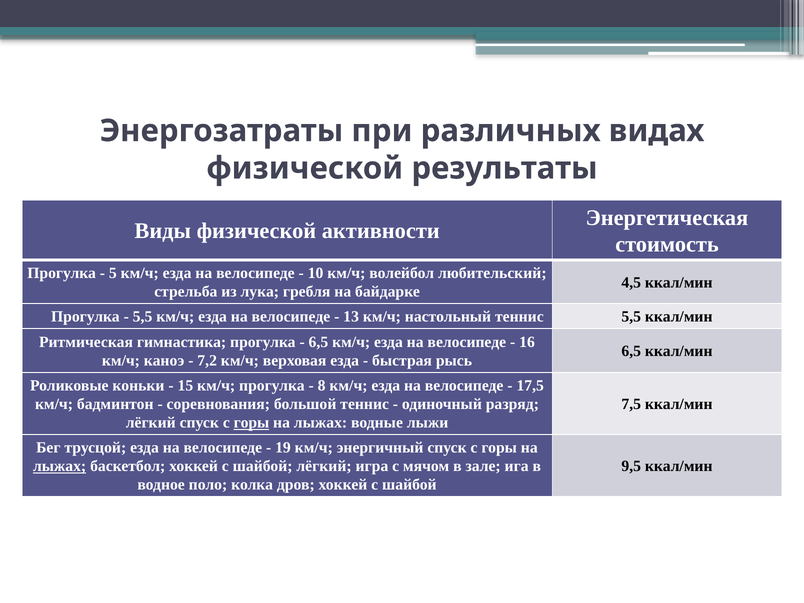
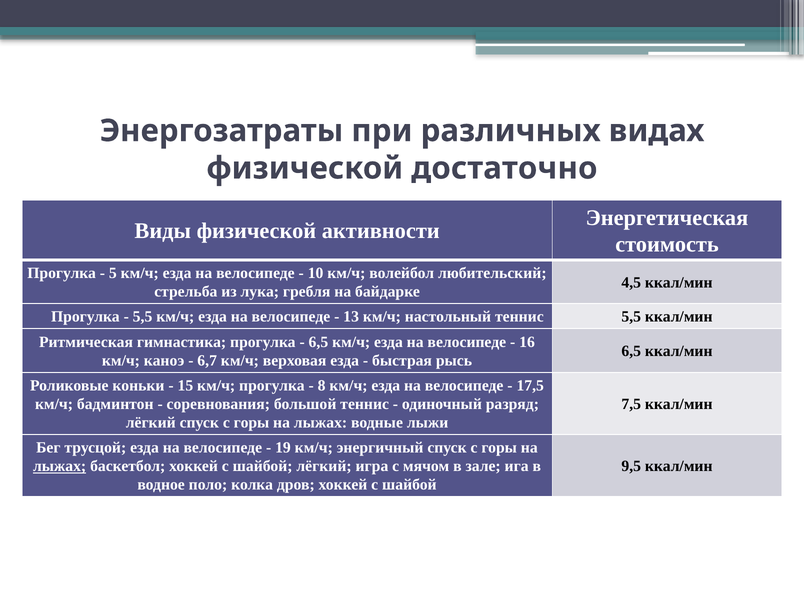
результаты: результаты -> достаточно
7,2: 7,2 -> 6,7
горы at (251, 423) underline: present -> none
